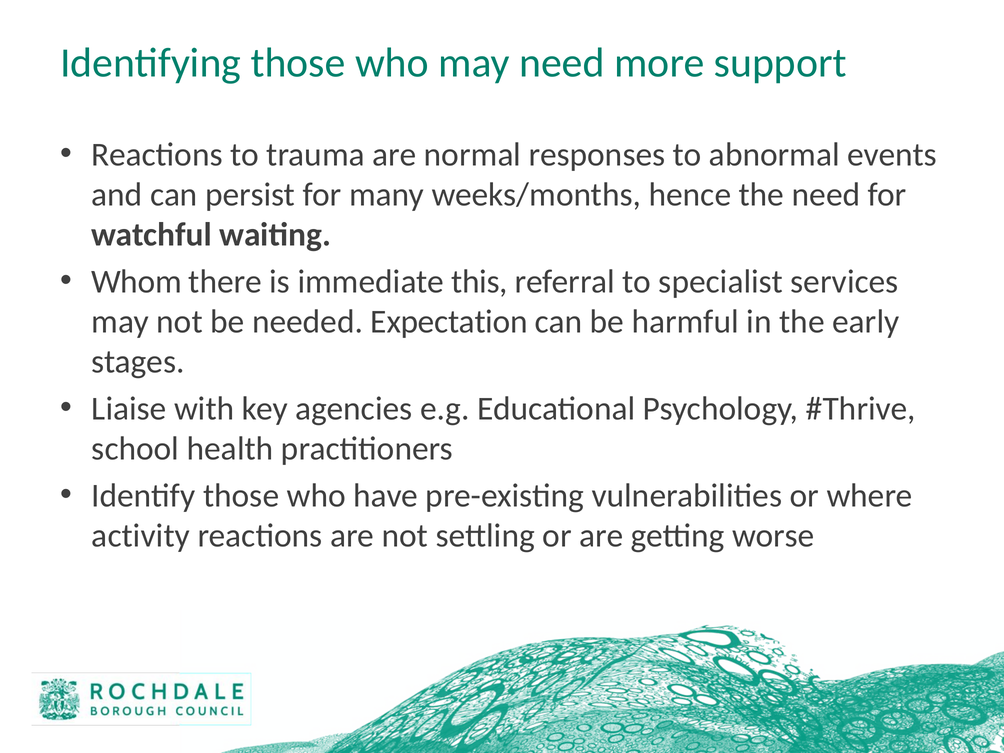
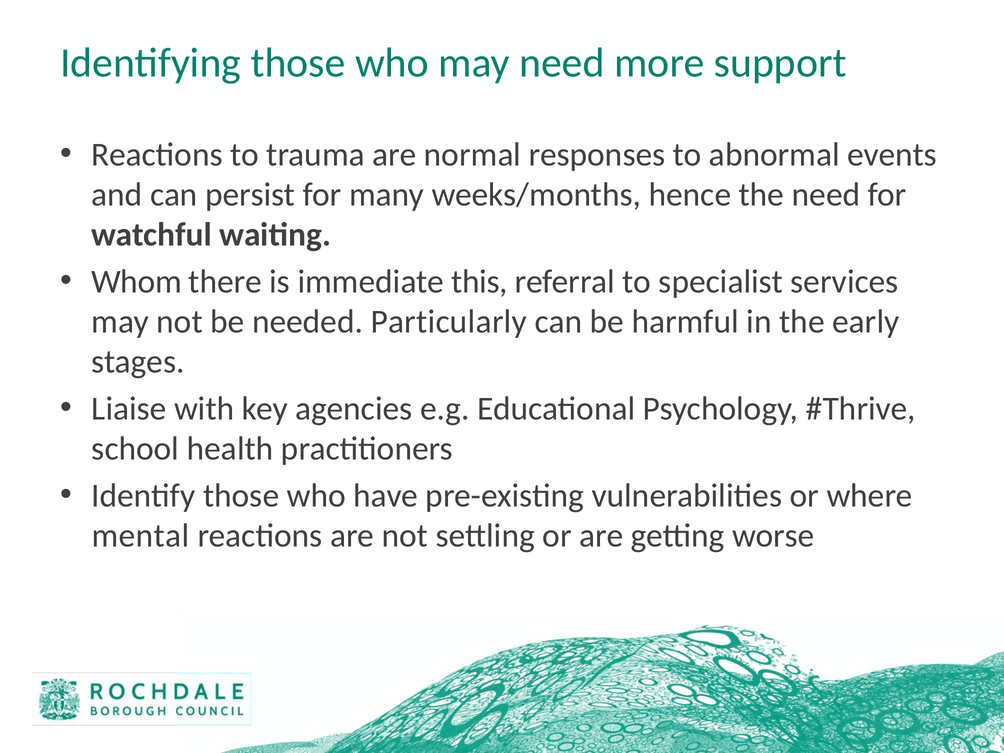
Expectation: Expectation -> Particularly
activity: activity -> mental
